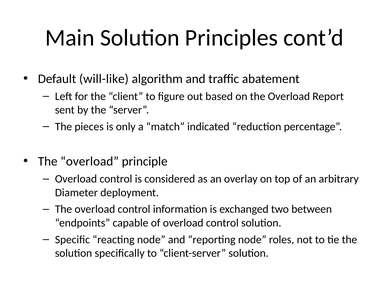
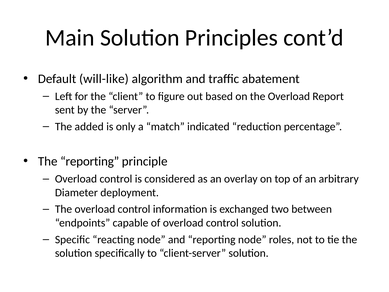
pieces: pieces -> added
overload at (90, 161): overload -> reporting
